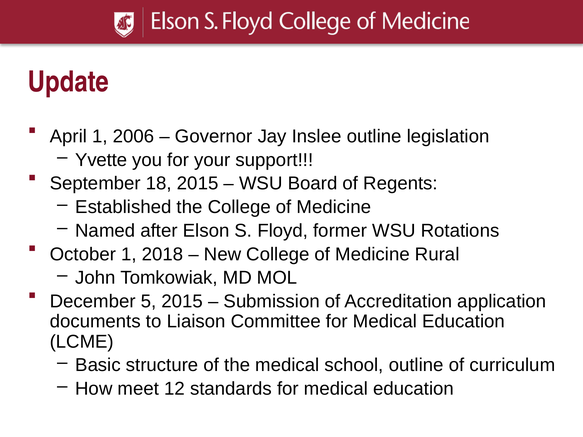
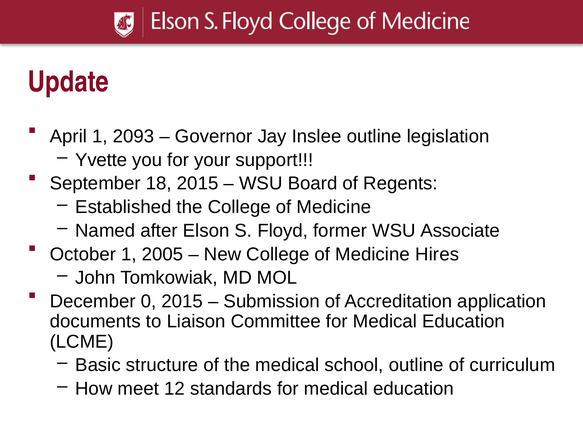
2006: 2006 -> 2093
Rotations: Rotations -> Associate
2018: 2018 -> 2005
Rural: Rural -> Hires
5: 5 -> 0
